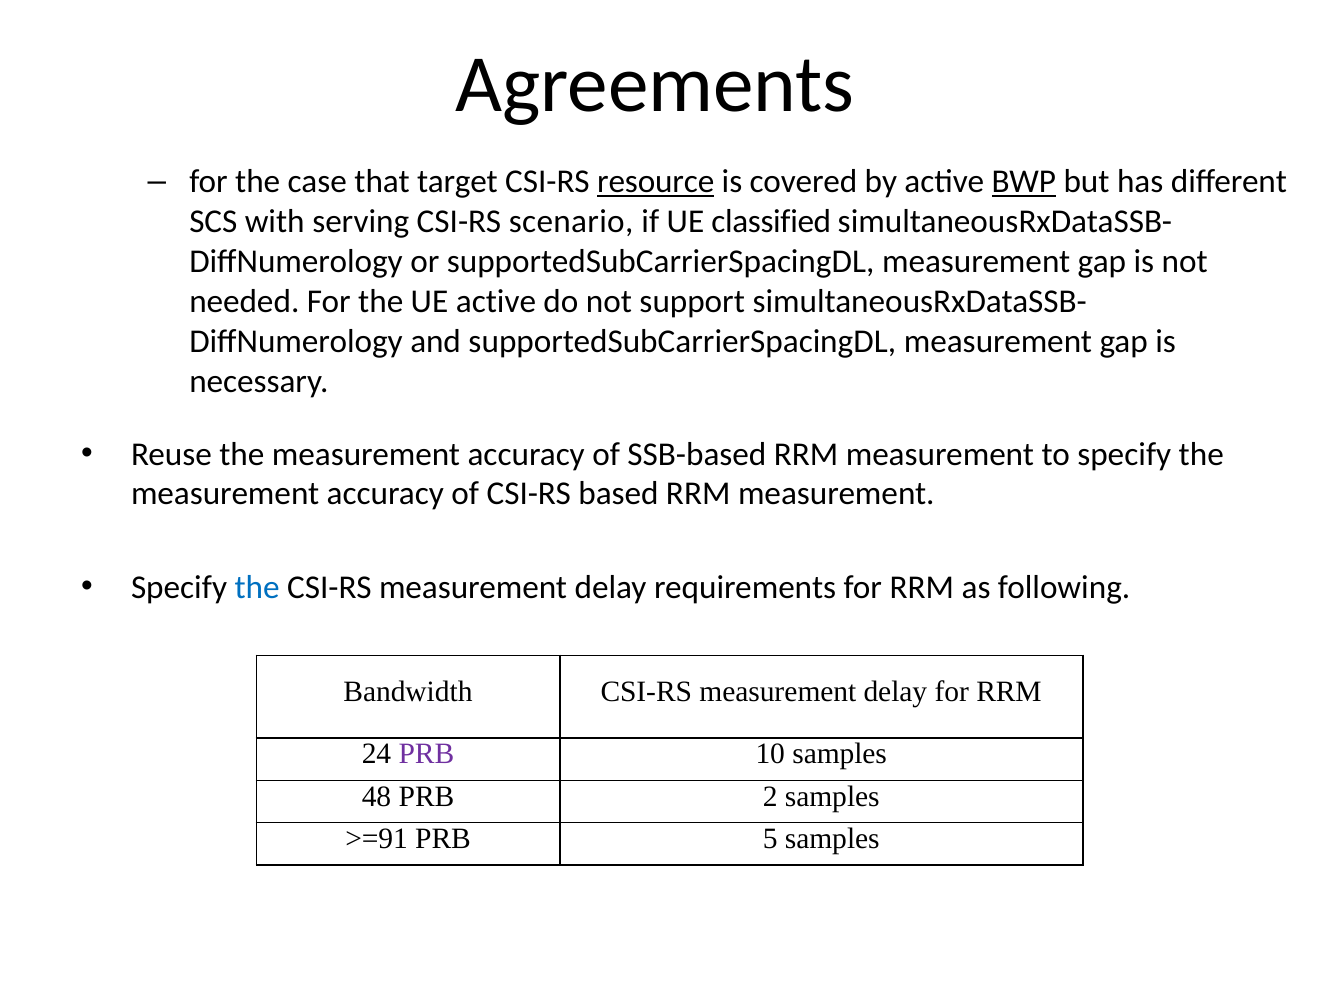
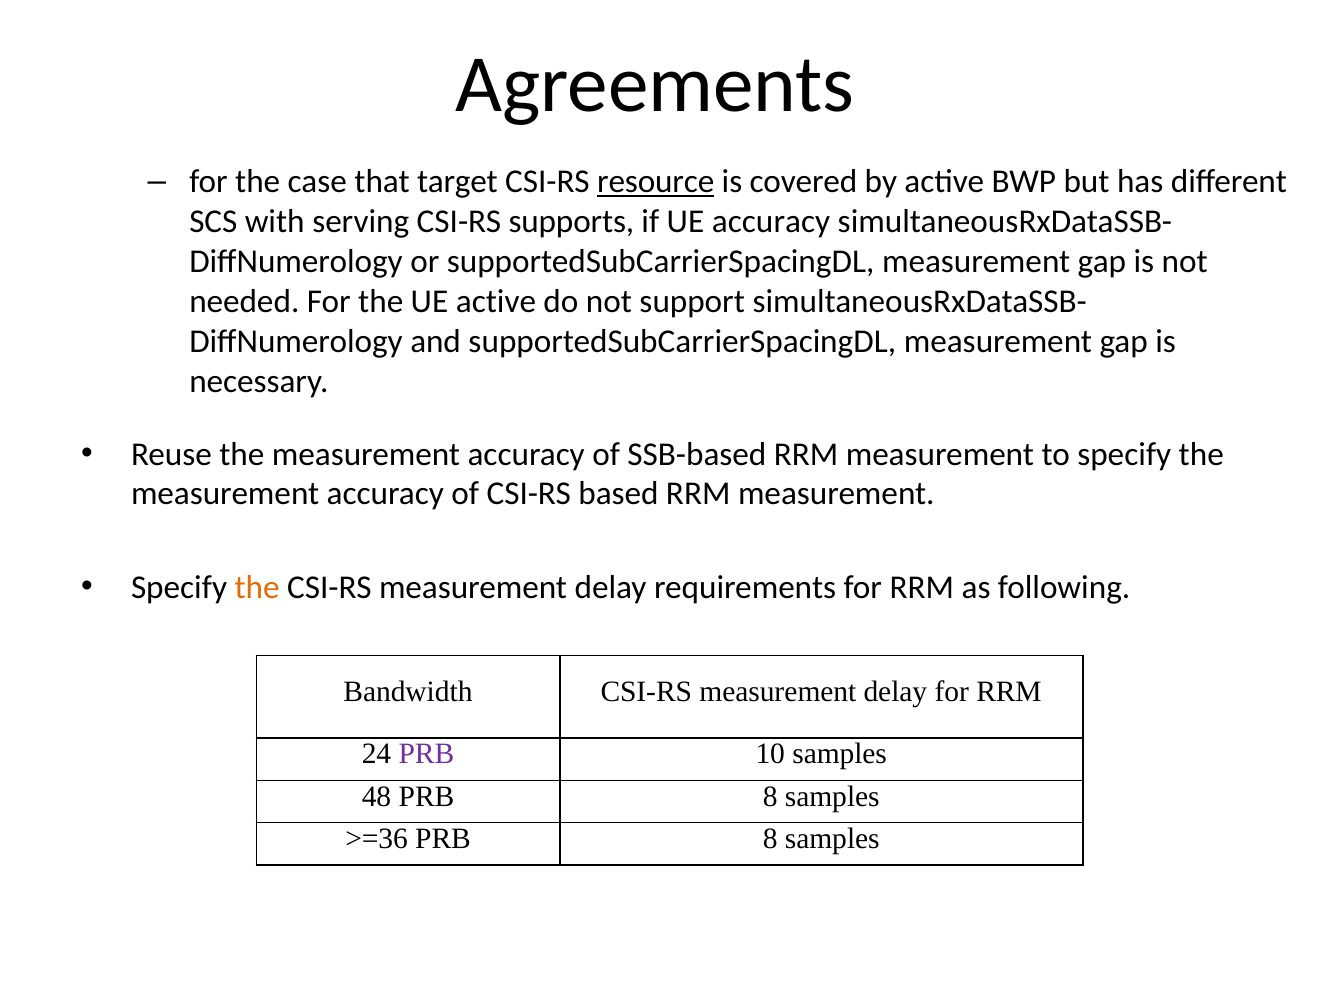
BWP underline: present -> none
scenario: scenario -> supports
UE classified: classified -> accuracy
the at (257, 587) colour: blue -> orange
48 PRB 2: 2 -> 8
>=91: >=91 -> >=36
5 at (770, 838): 5 -> 8
